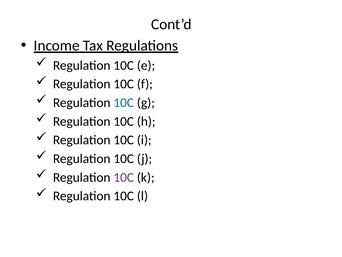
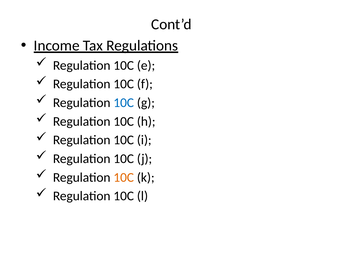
10C at (124, 177) colour: purple -> orange
